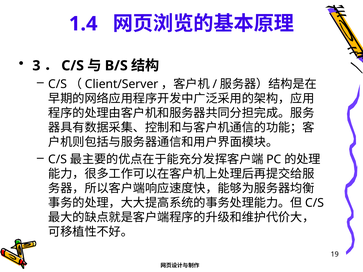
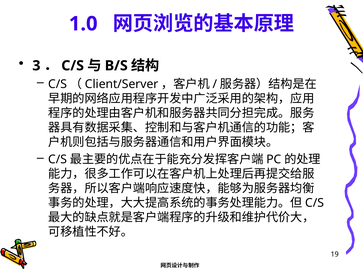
1.4: 1.4 -> 1.0
